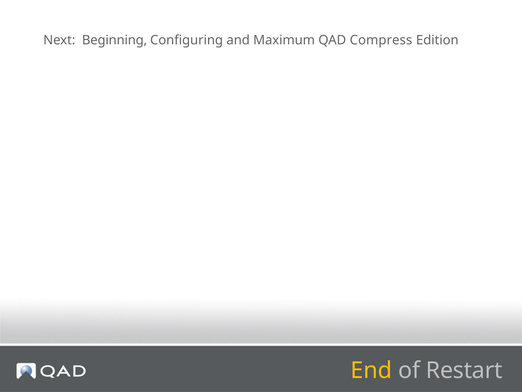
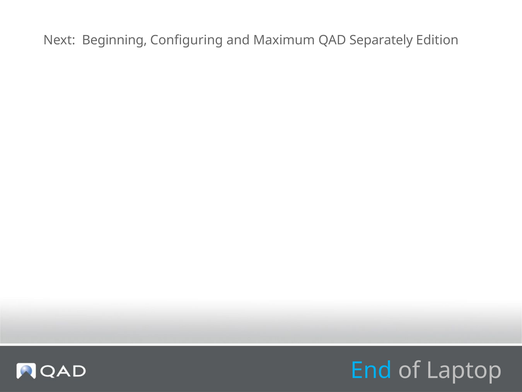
Compress: Compress -> Separately
End colour: yellow -> light blue
Restart: Restart -> Laptop
